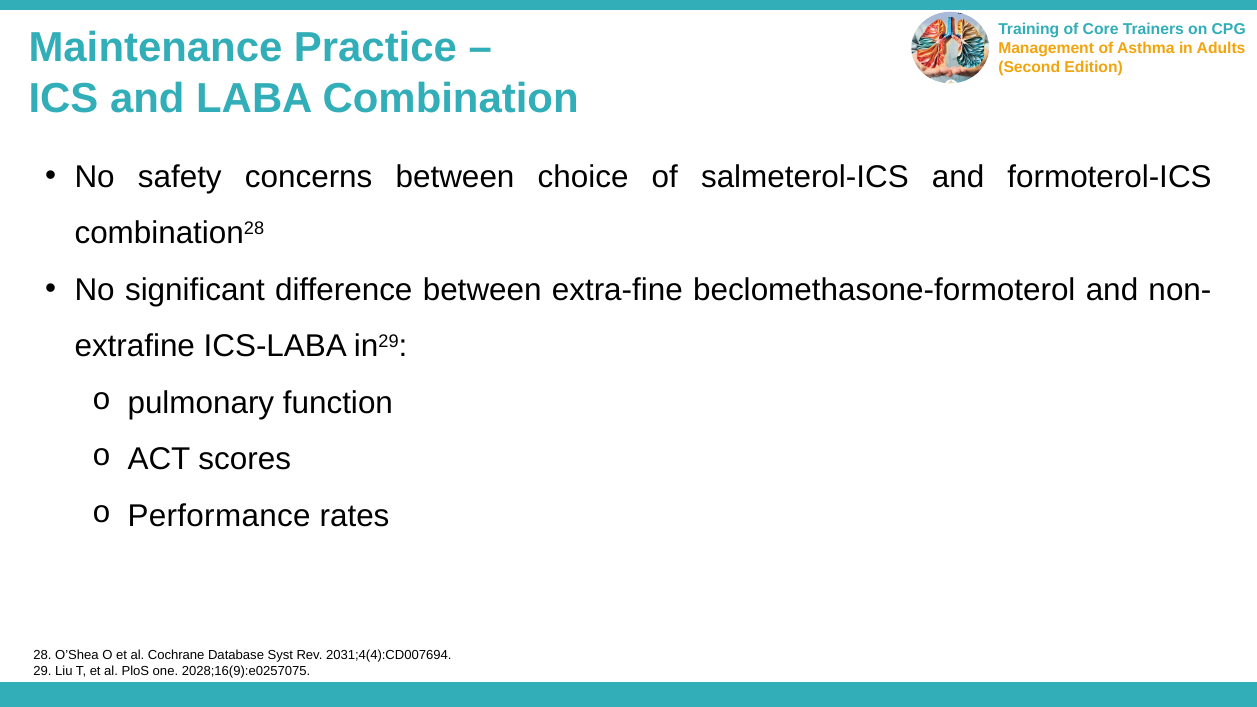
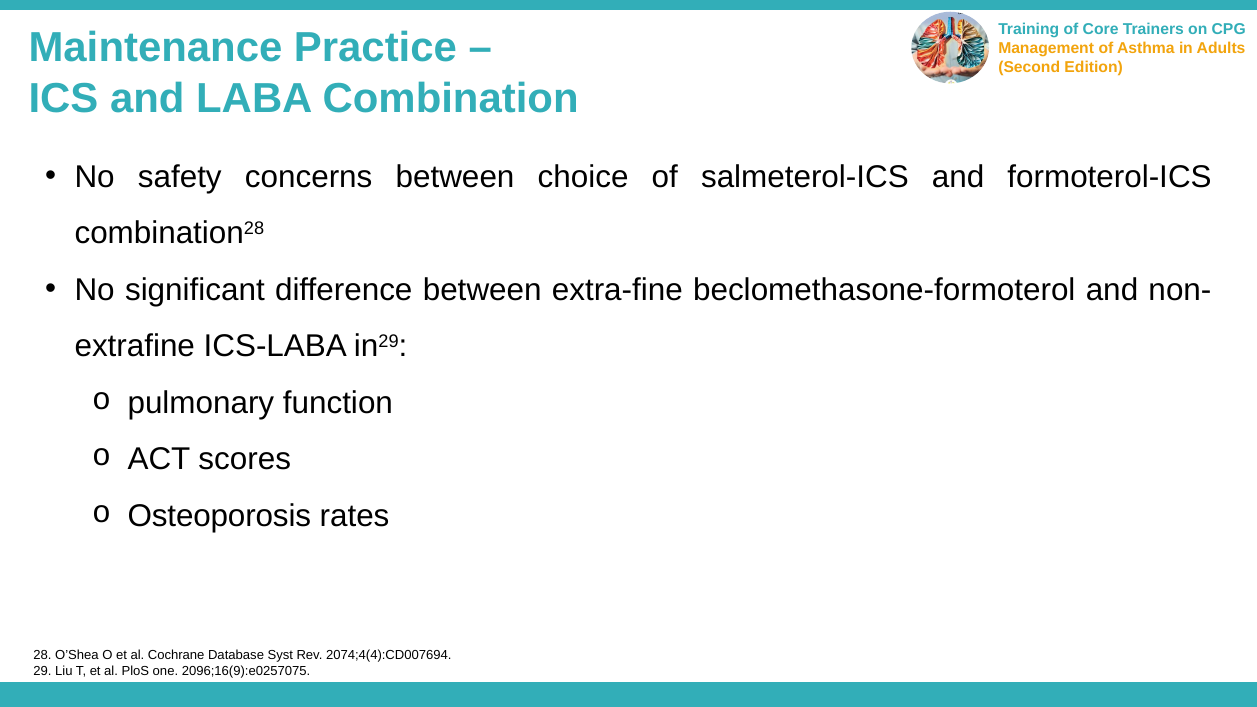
Performance: Performance -> Osteoporosis
2031;4(4):CD007694: 2031;4(4):CD007694 -> 2074;4(4):CD007694
2028;16(9):e0257075: 2028;16(9):e0257075 -> 2096;16(9):e0257075
